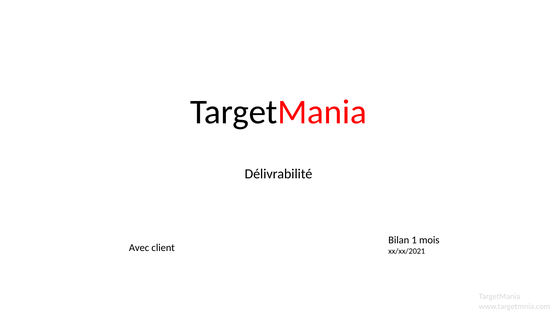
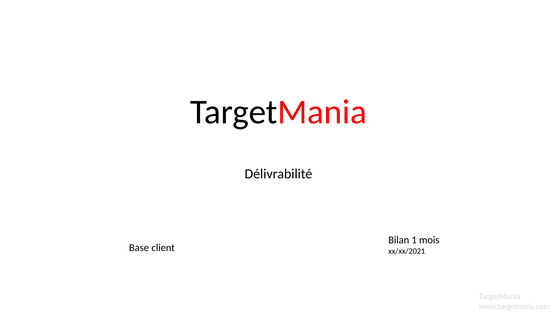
Avec: Avec -> Base
